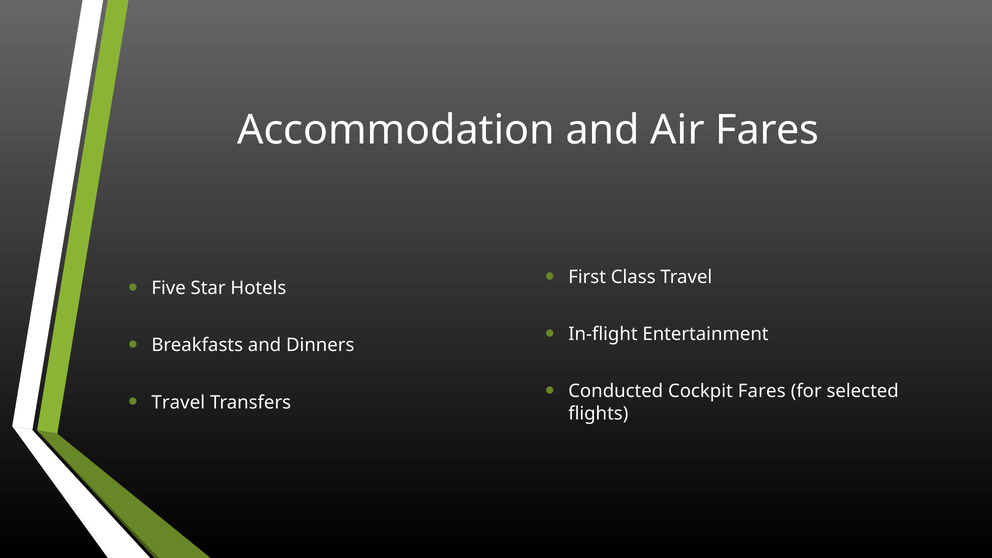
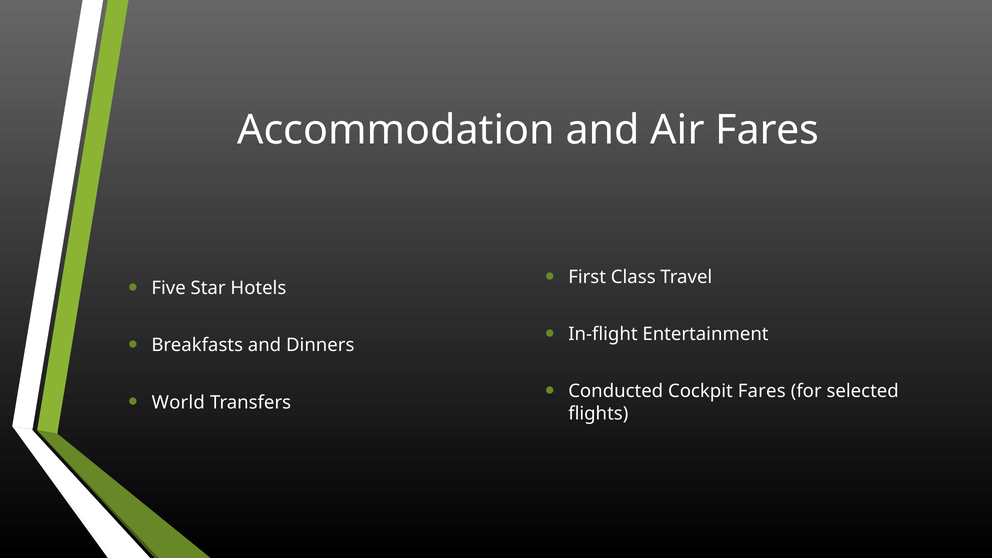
Travel at (178, 402): Travel -> World
